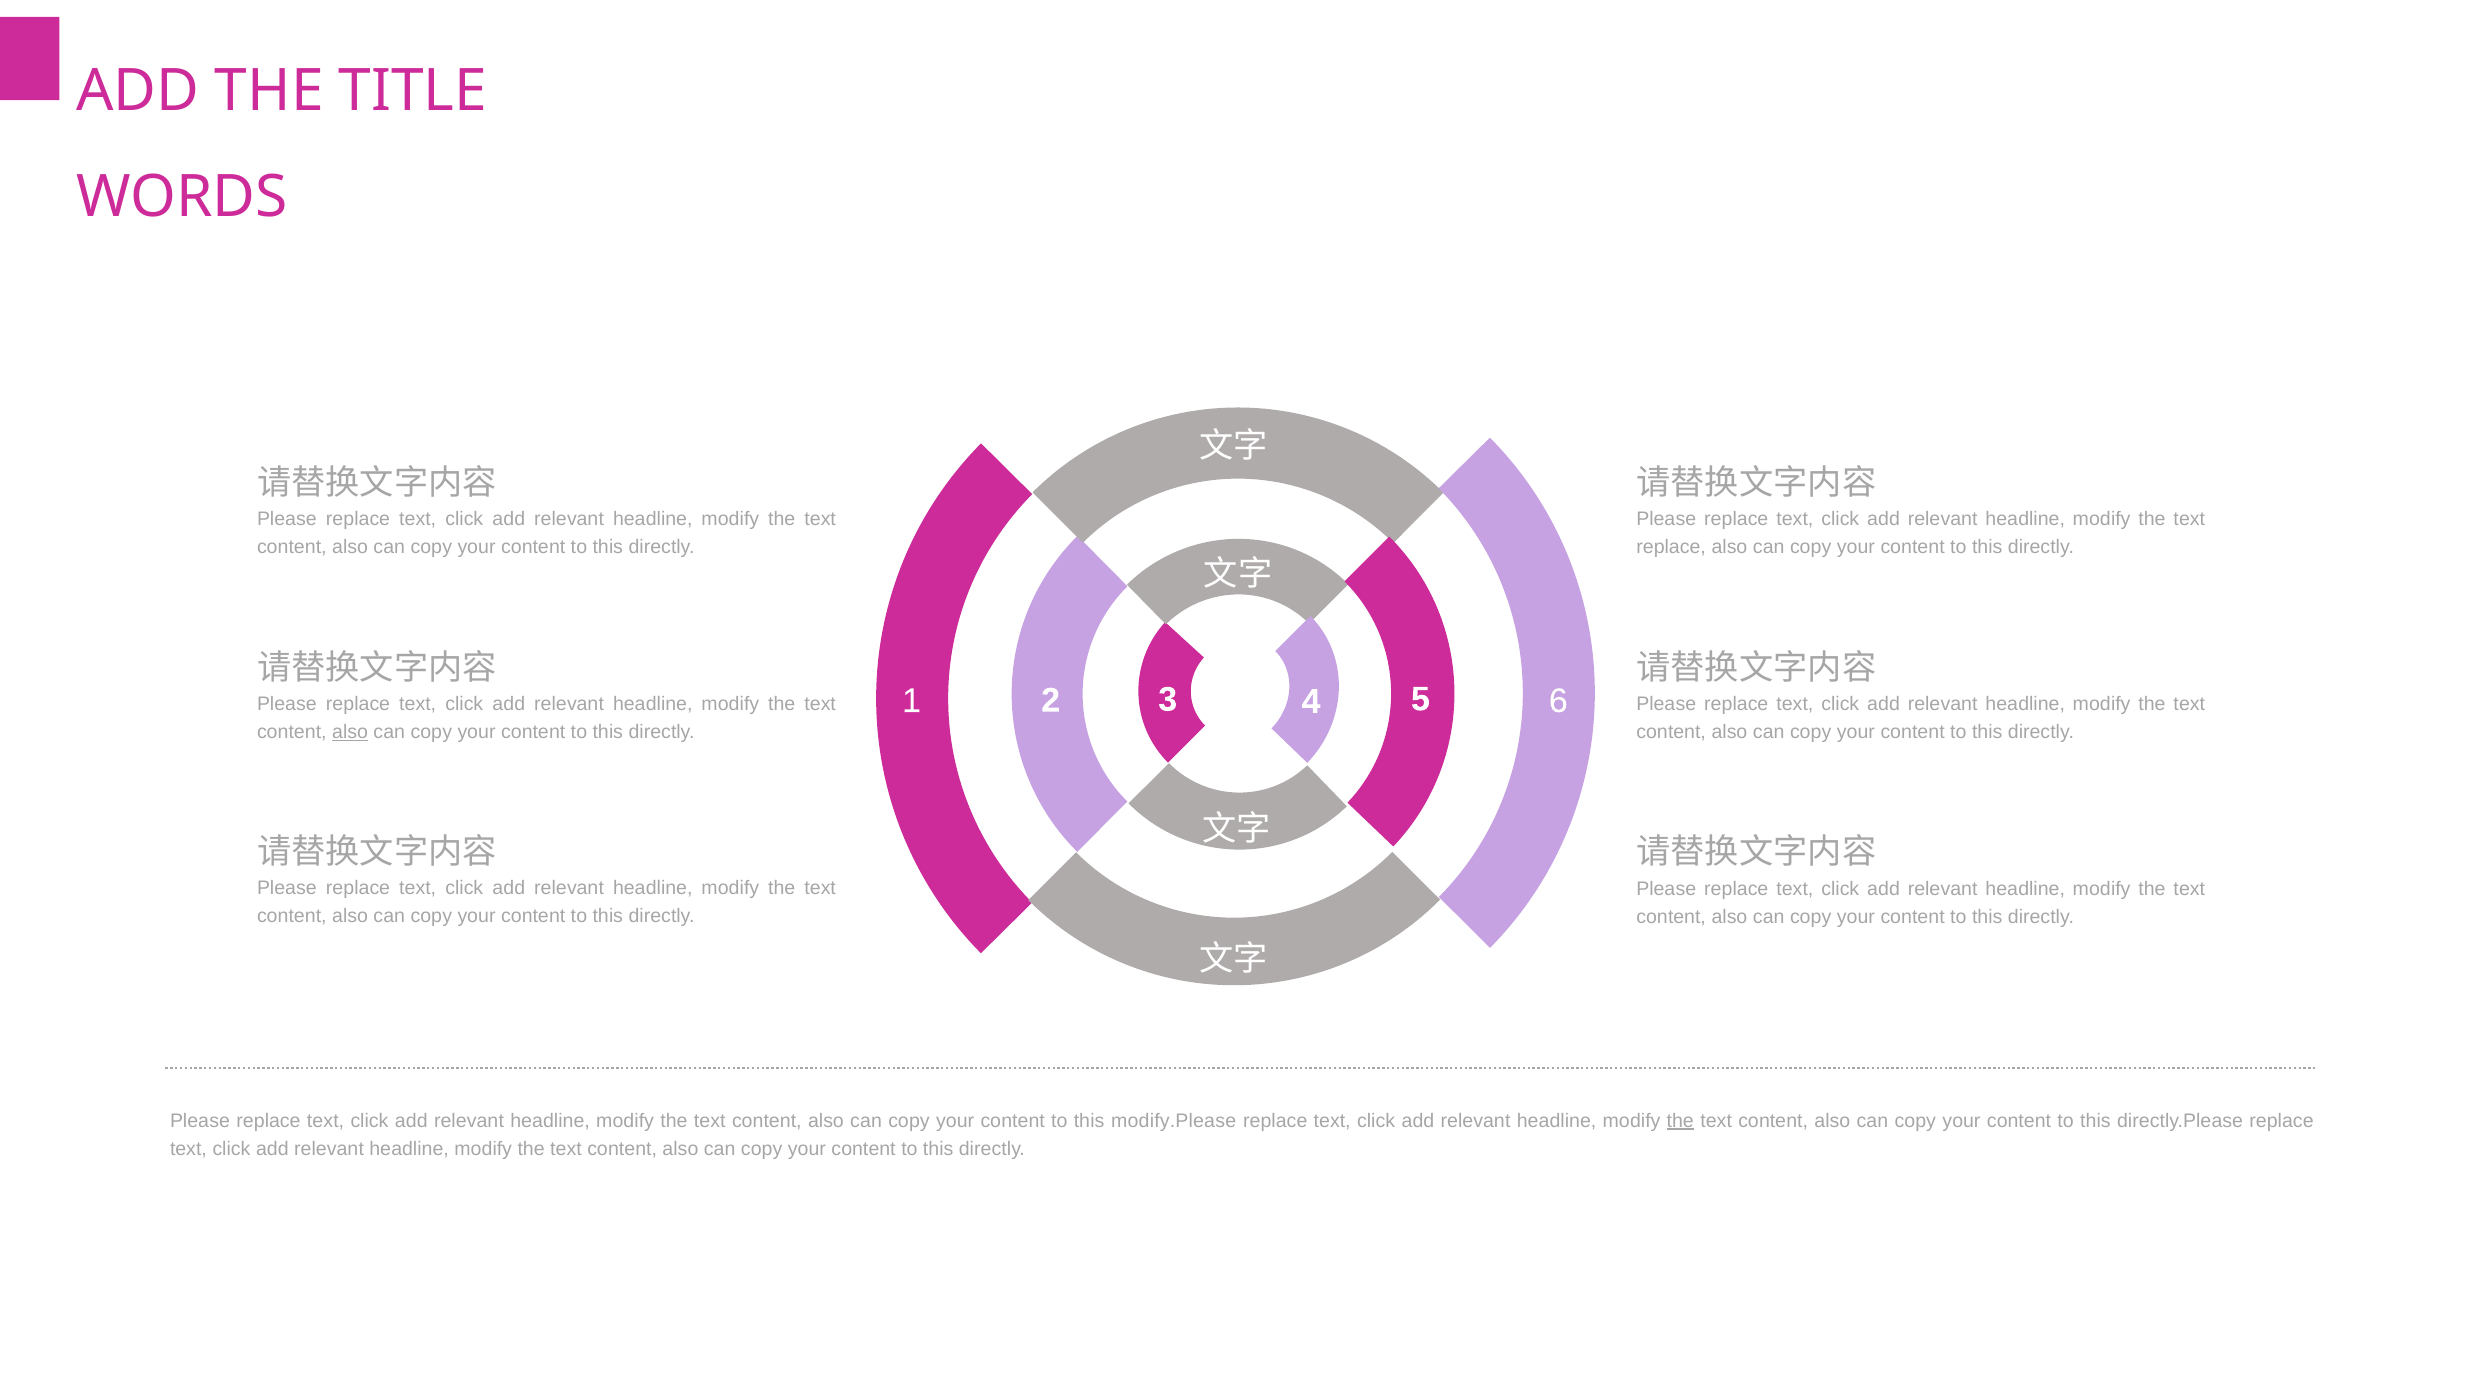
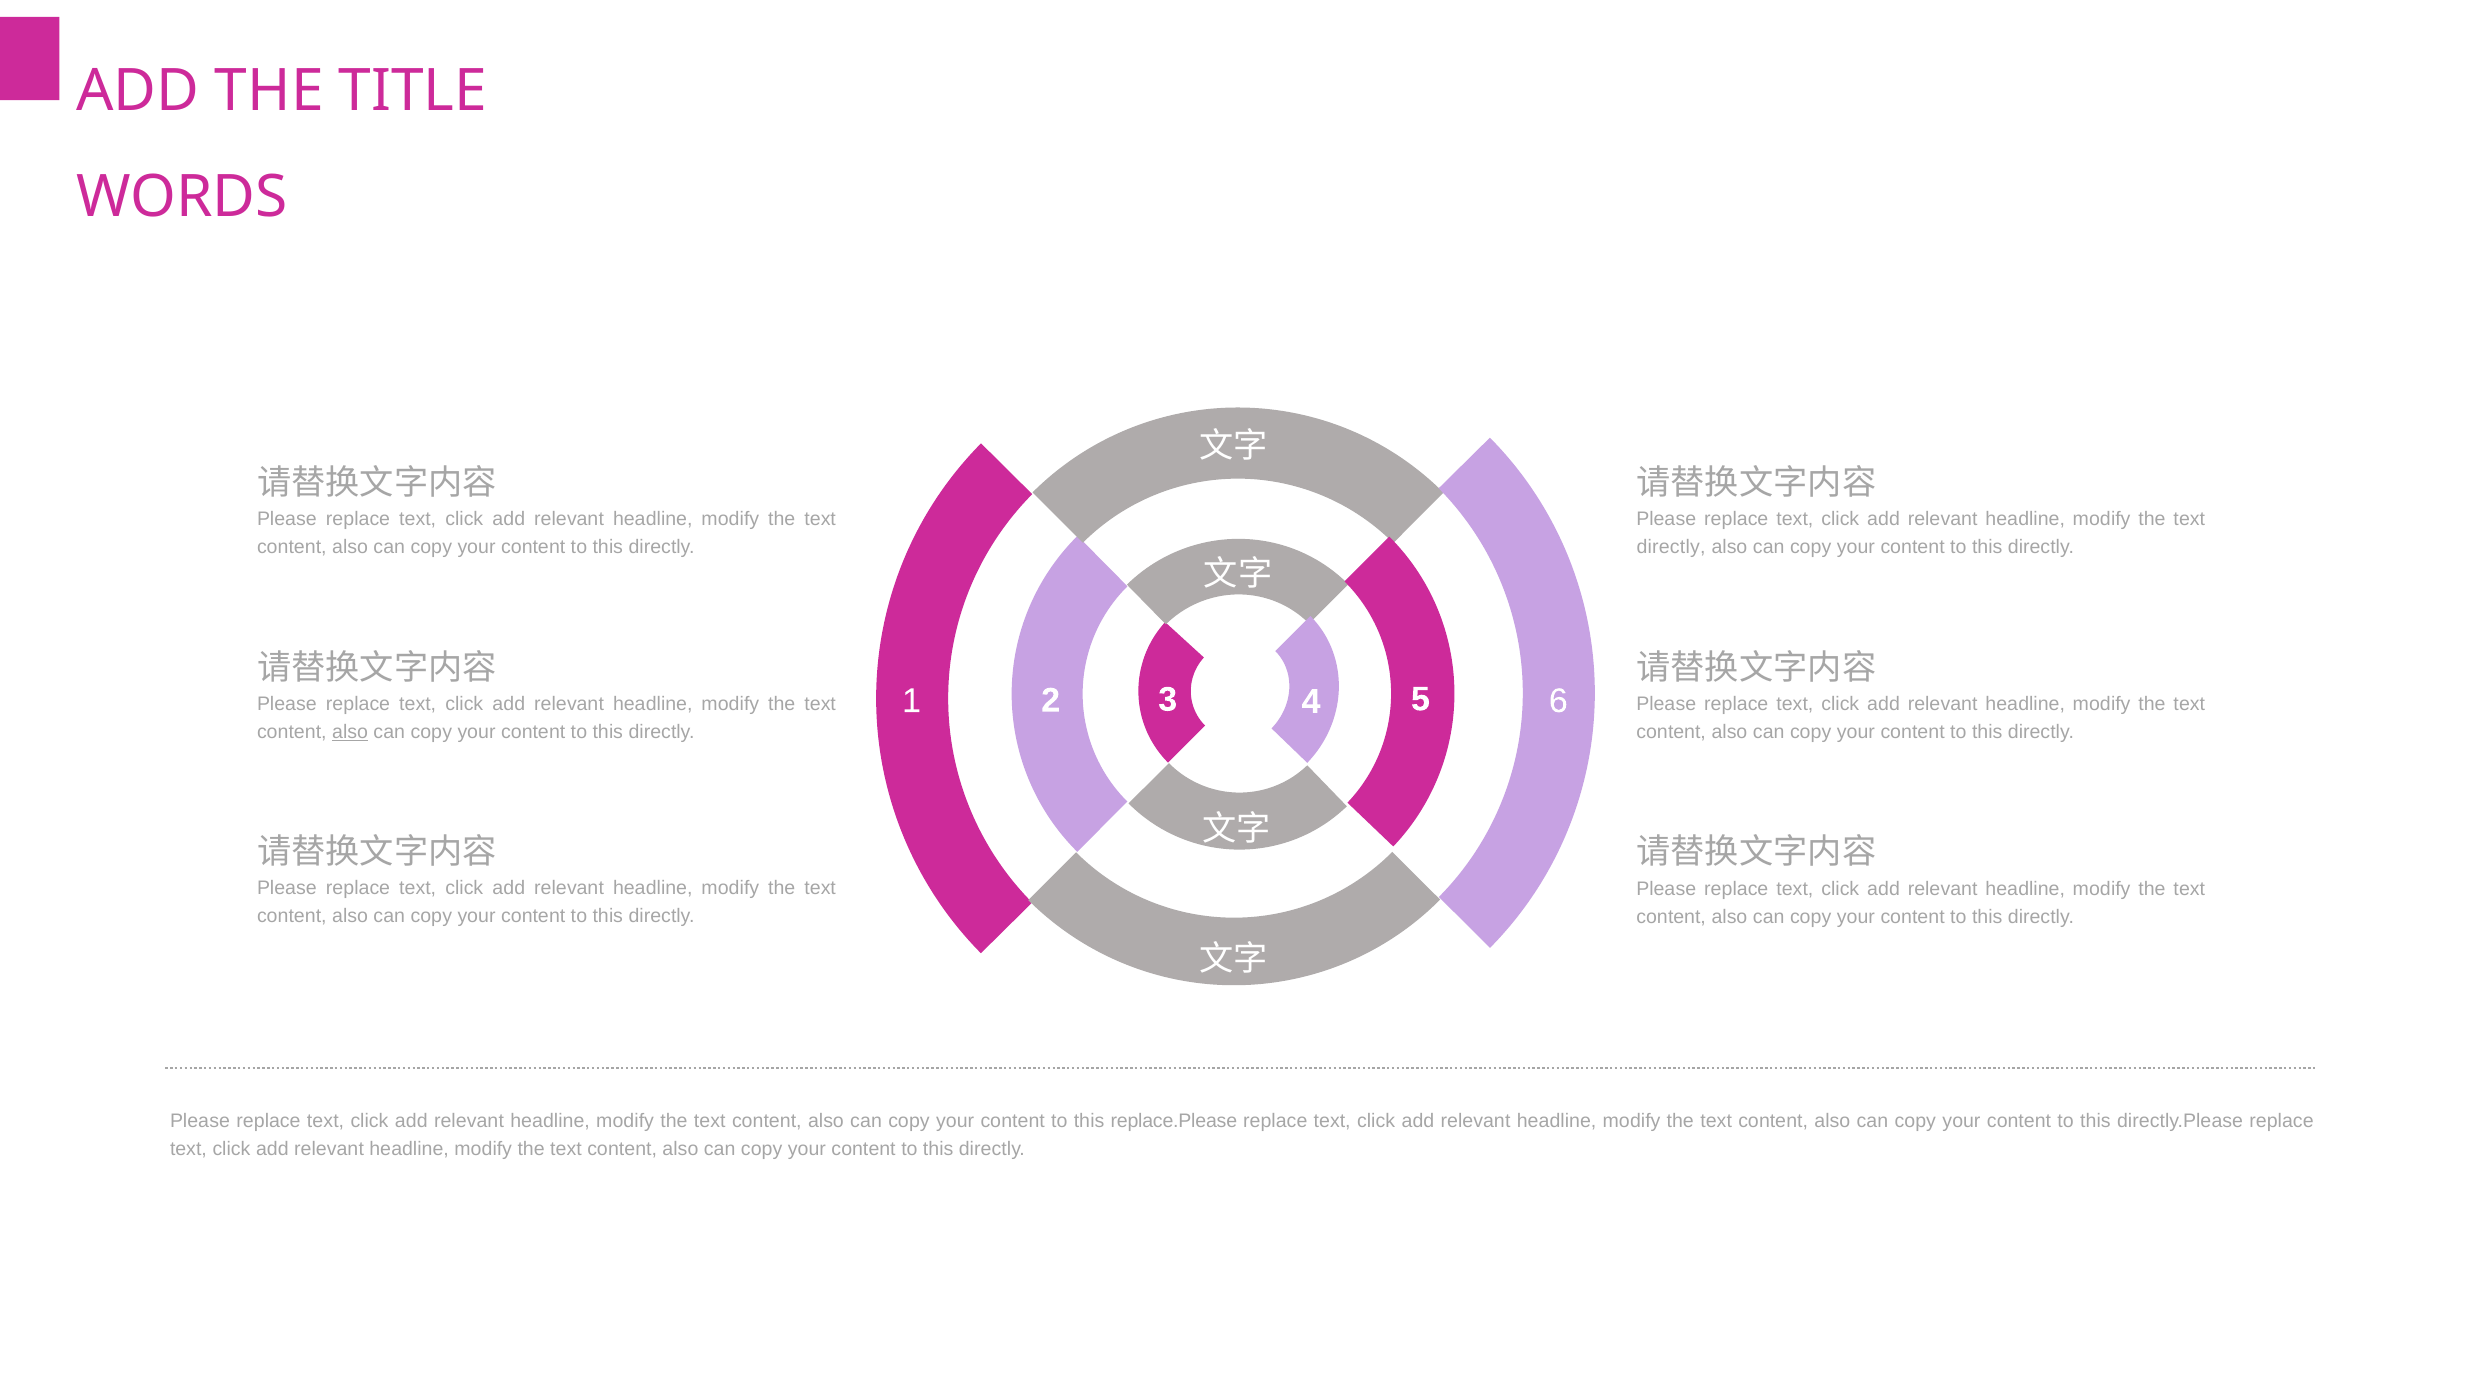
replace at (1671, 547): replace -> directly
modify.Please: modify.Please -> replace.Please
the at (1680, 1120) underline: present -> none
